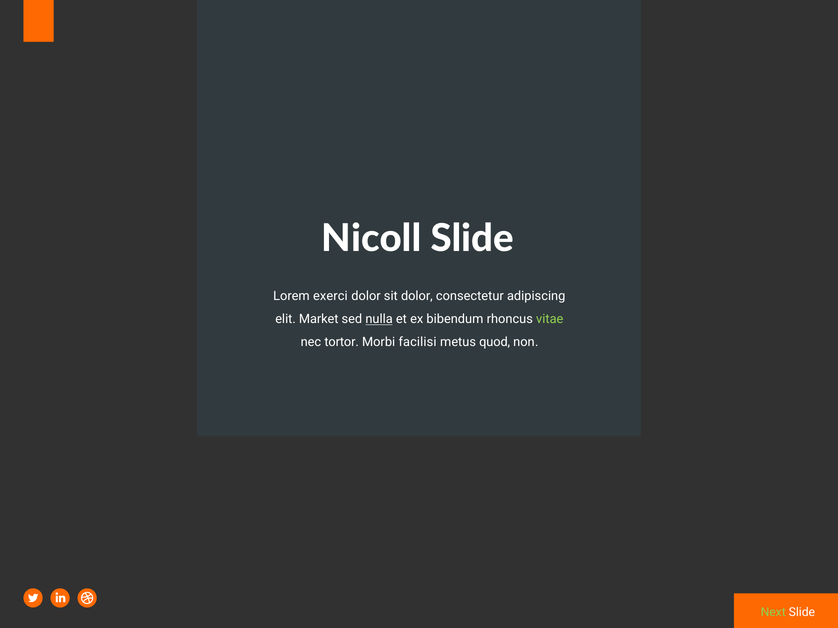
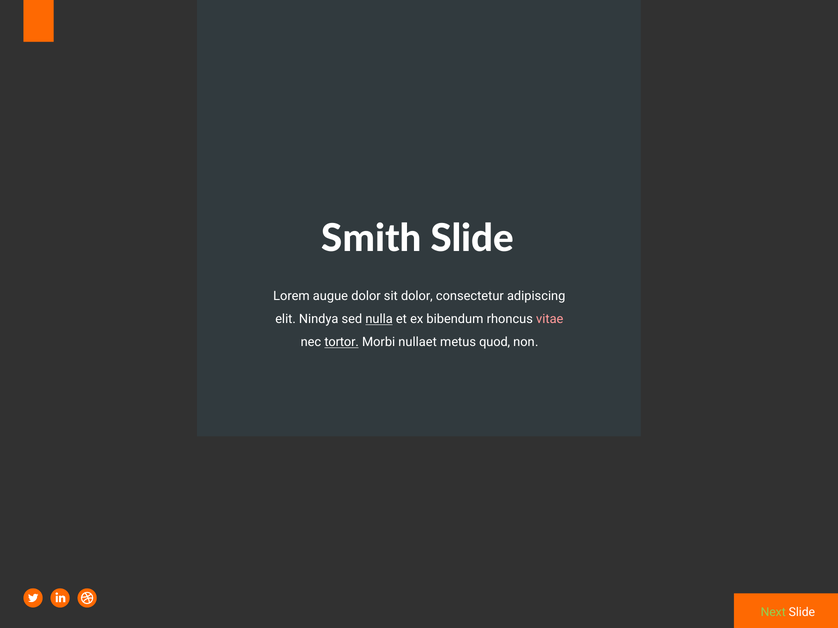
Nicoll: Nicoll -> Smith
exerci: exerci -> augue
Market: Market -> Nindya
vitae colour: light green -> pink
tortor underline: none -> present
facilisi: facilisi -> nullaet
